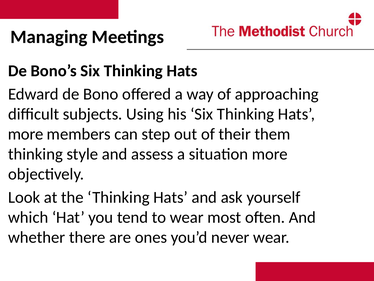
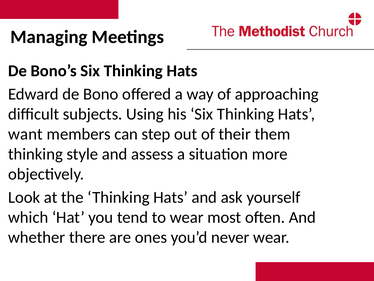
more at (26, 134): more -> want
